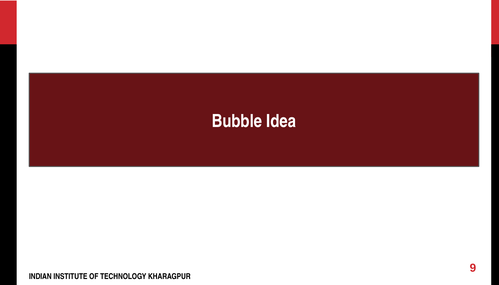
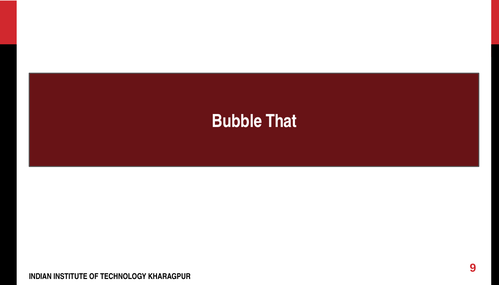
Idea: Idea -> That
